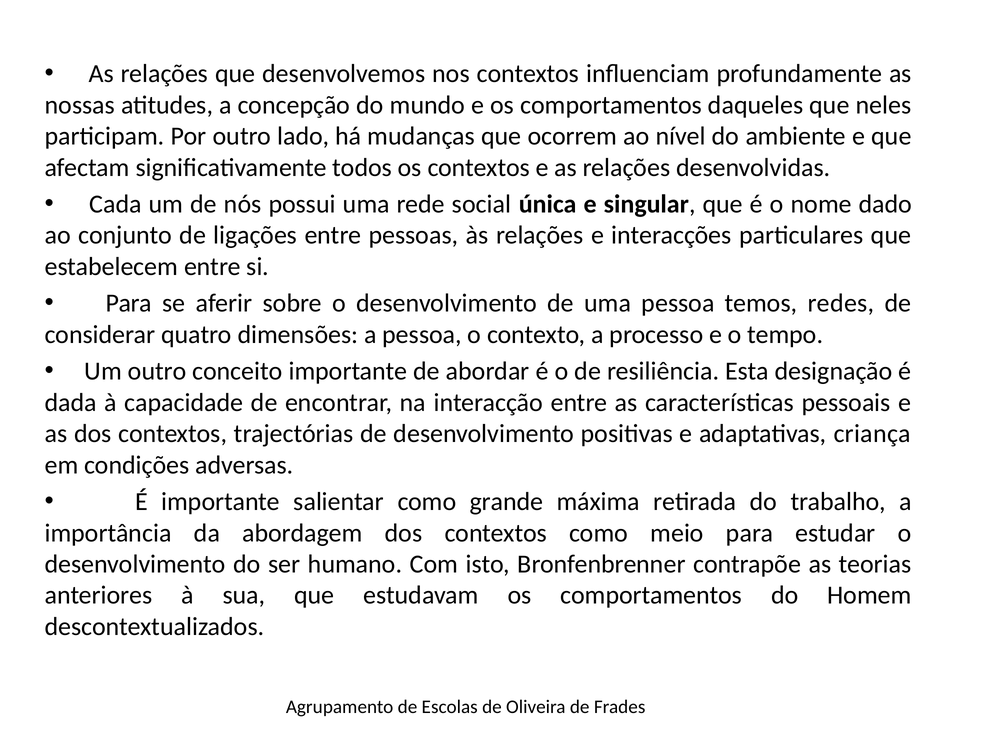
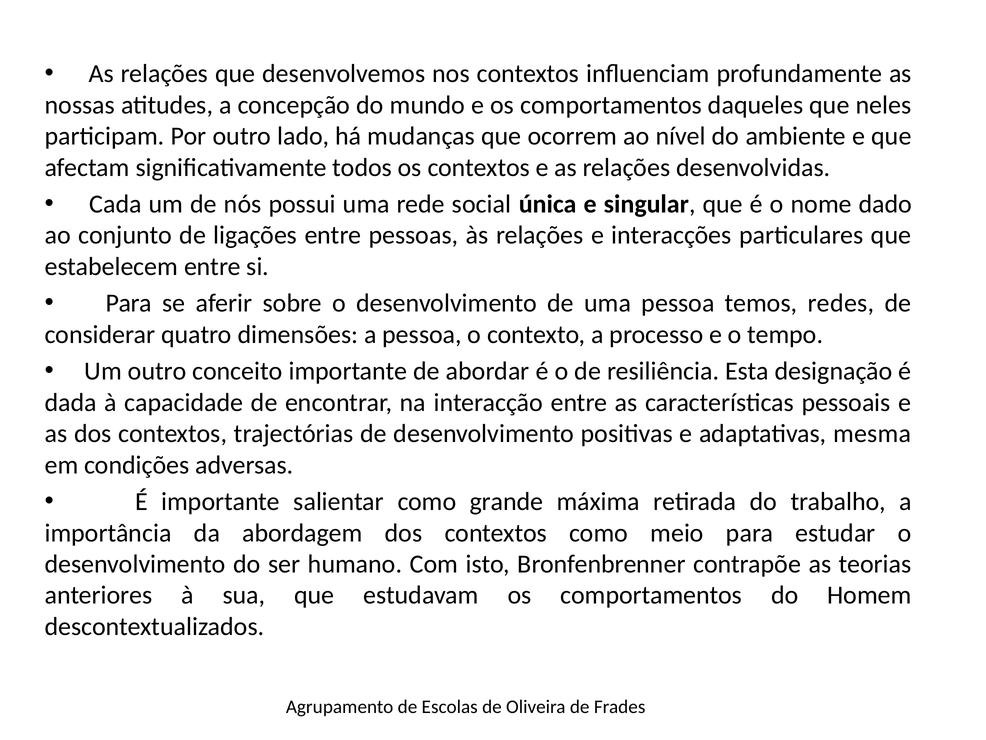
criança: criança -> mesma
